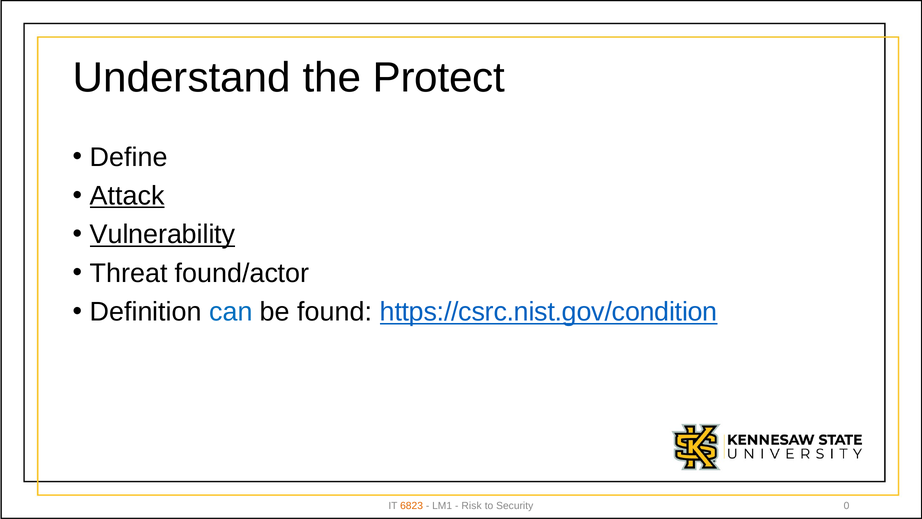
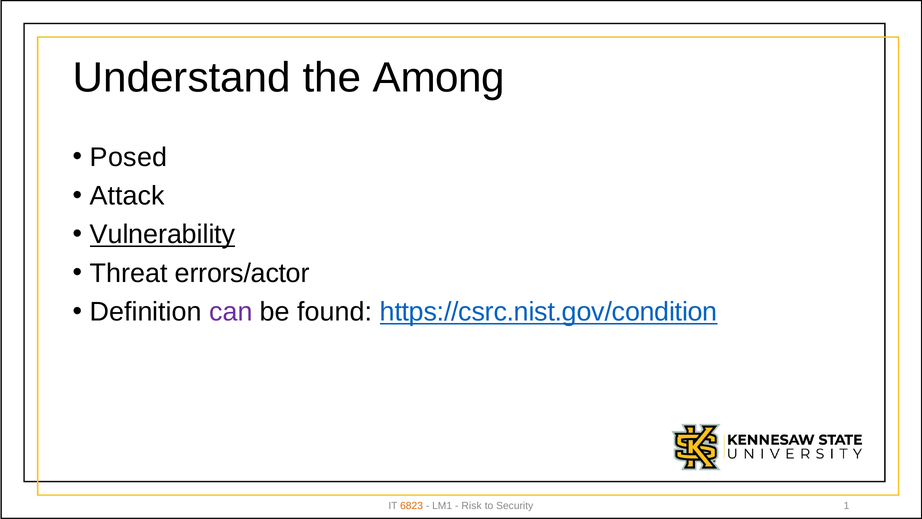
Protect: Protect -> Among
Define: Define -> Posed
Attack underline: present -> none
found/actor: found/actor -> errors/actor
can colour: blue -> purple
0: 0 -> 1
